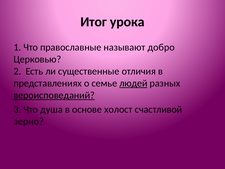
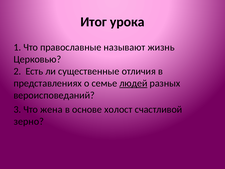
добро: добро -> жизнь
вероисповеданий underline: present -> none
душа: душа -> жена
